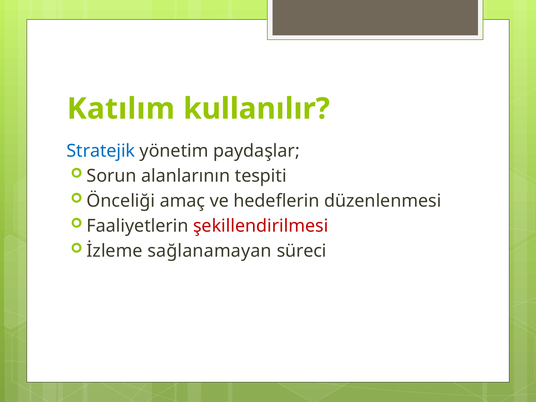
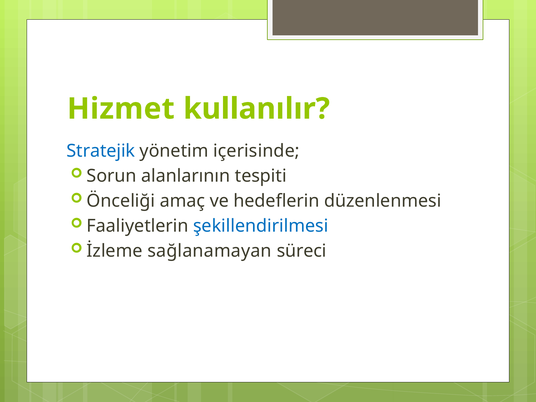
Katılım: Katılım -> Hizmet
paydaşlar: paydaşlar -> içerisinde
şekillendirilmesi colour: red -> blue
